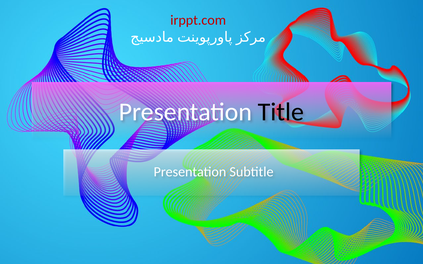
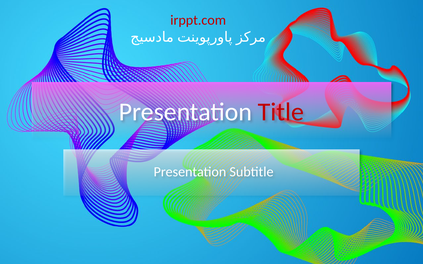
Title colour: black -> red
